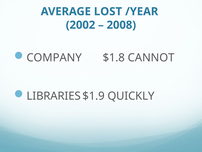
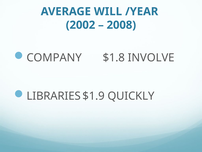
LOST: LOST -> WILL
CANNOT: CANNOT -> INVOLVE
